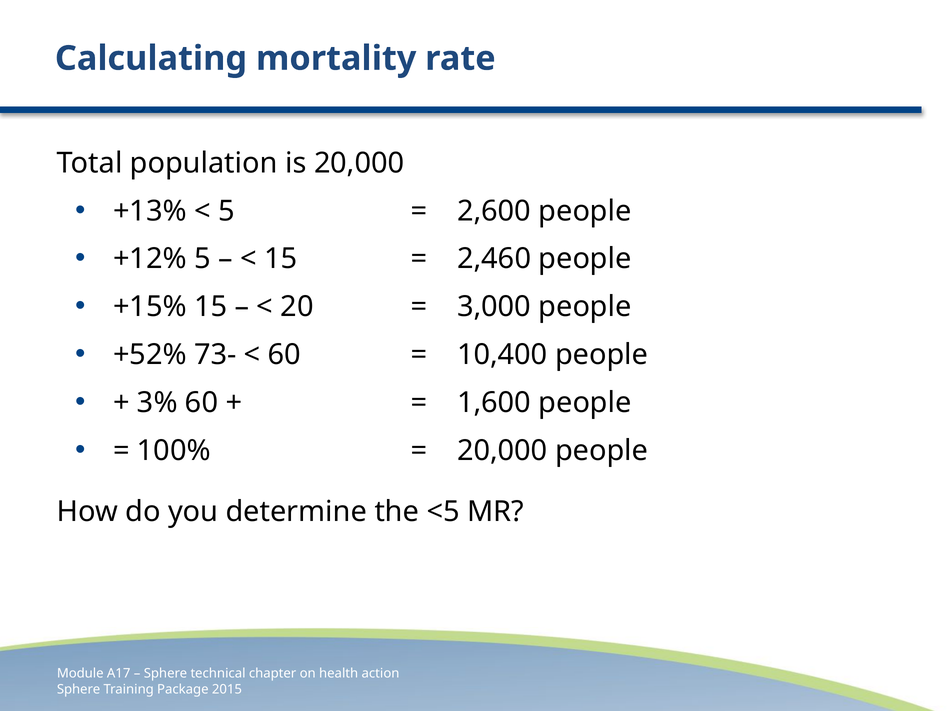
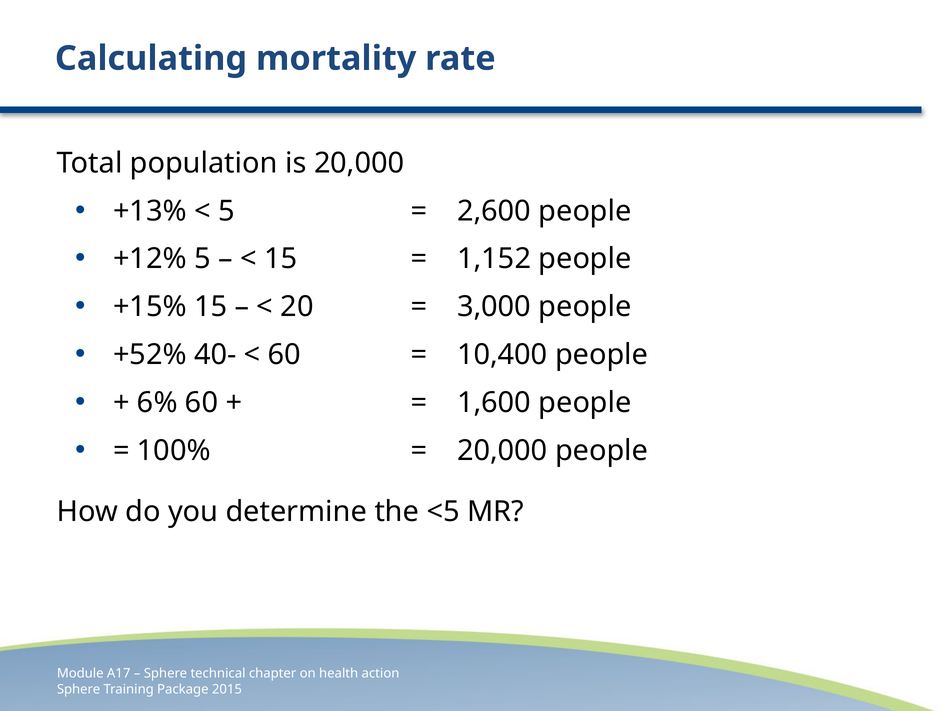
2,460: 2,460 -> 1,152
73-: 73- -> 40-
3%: 3% -> 6%
